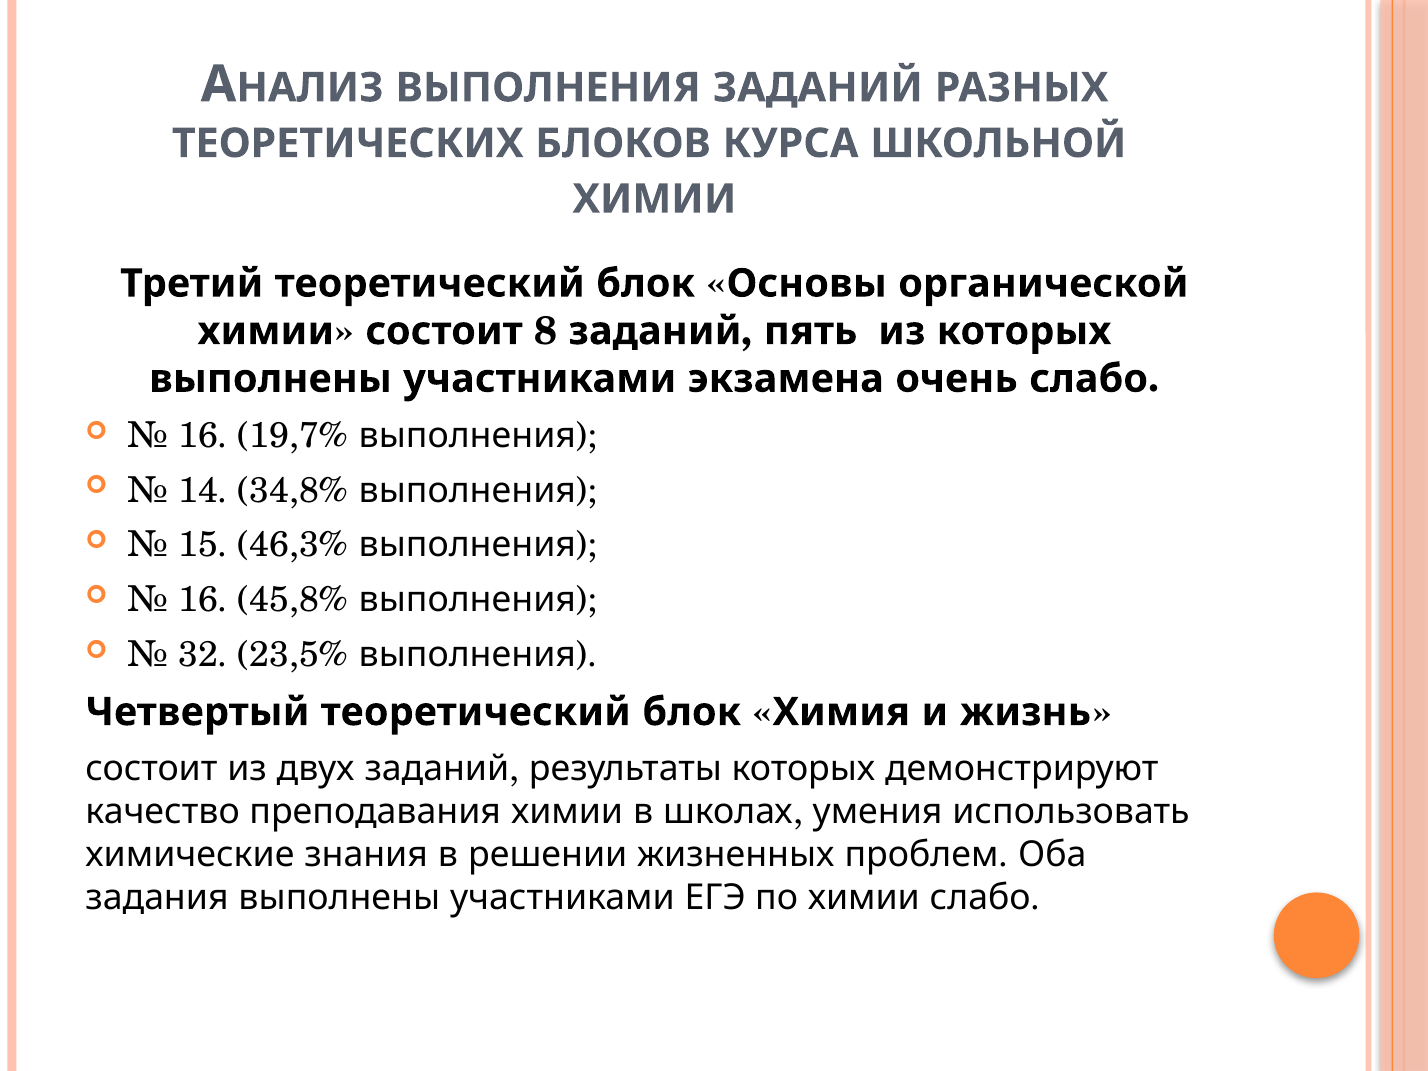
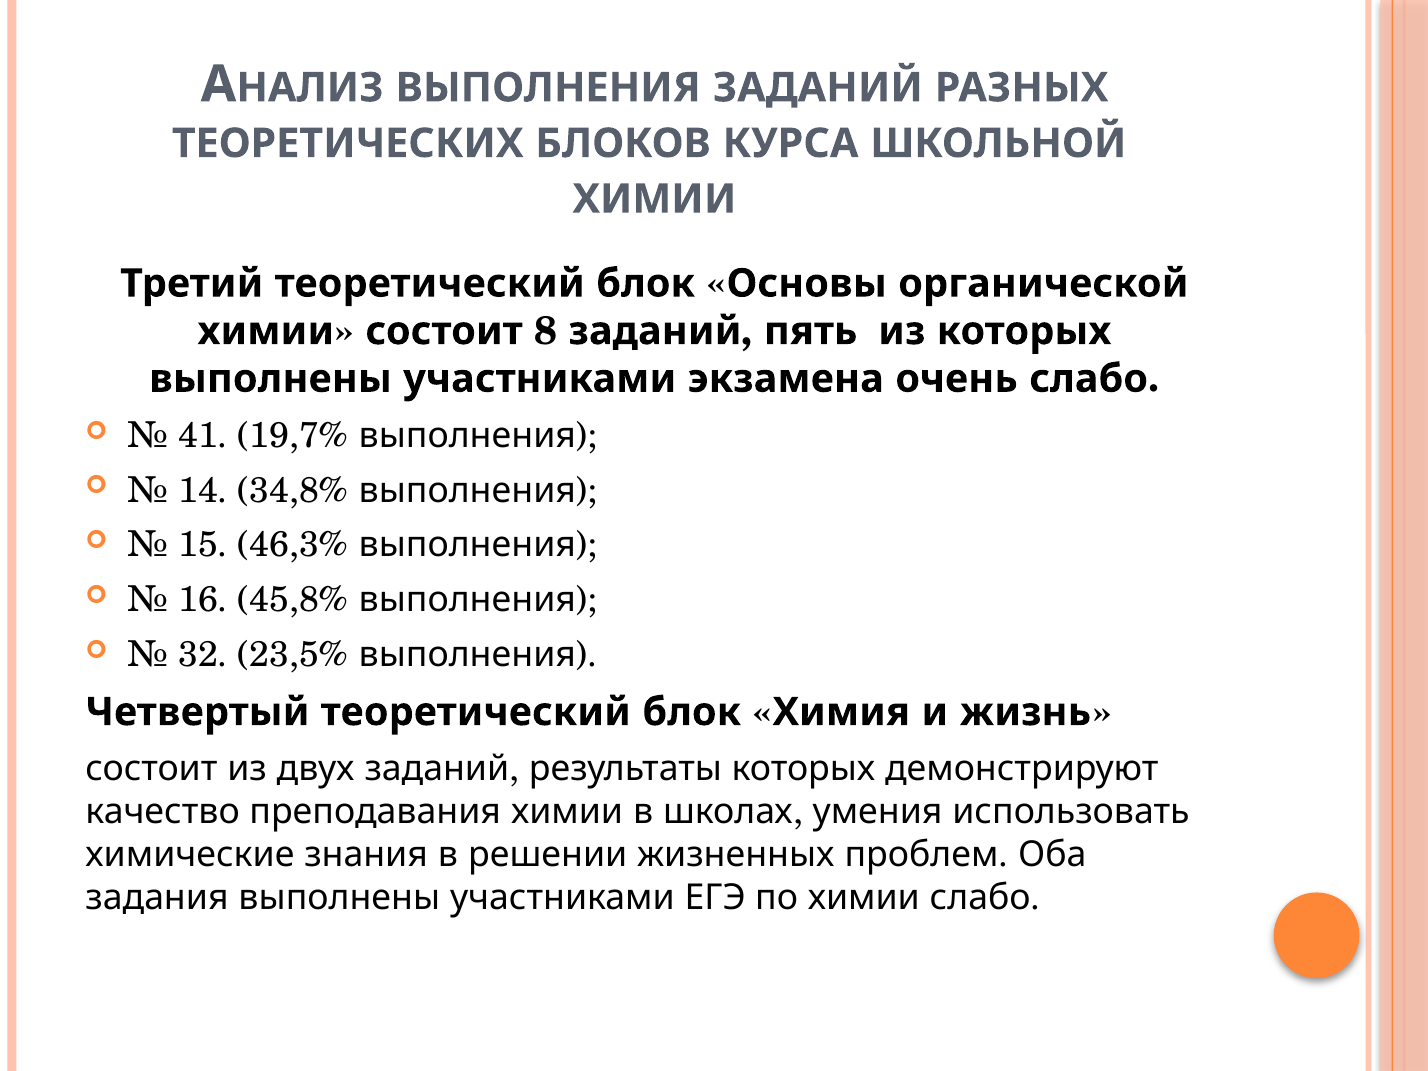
16 at (203, 436): 16 -> 41
